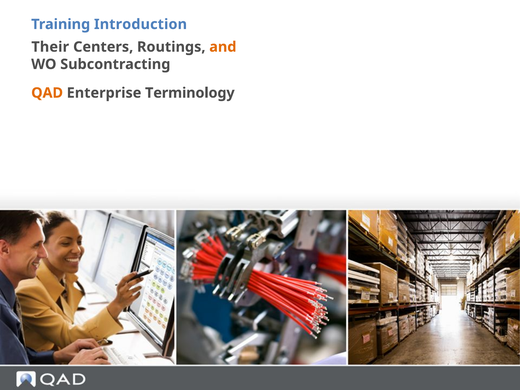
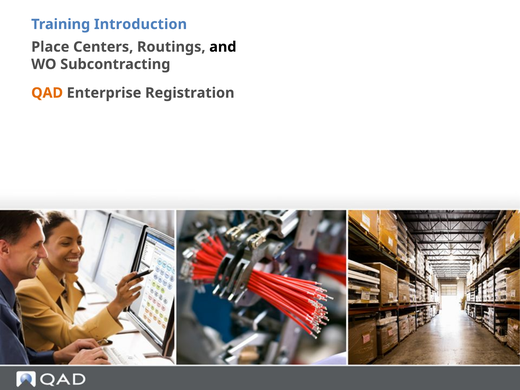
Their: Their -> Place
and colour: orange -> black
Terminology: Terminology -> Registration
